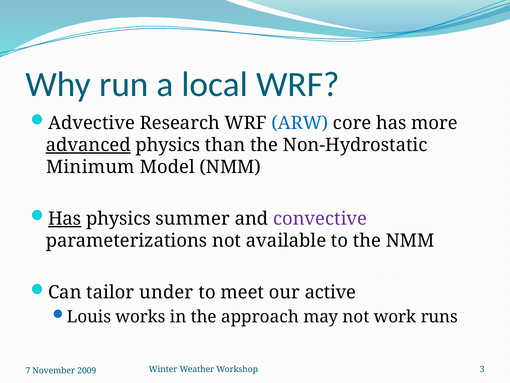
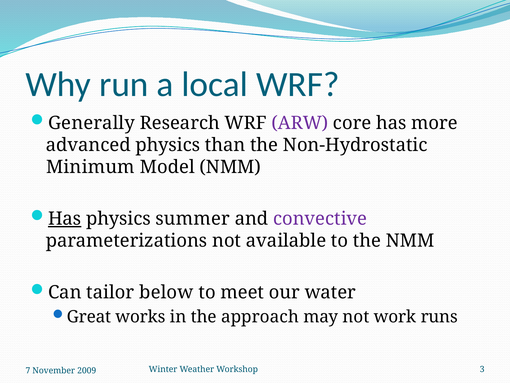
Advective: Advective -> Generally
ARW colour: blue -> purple
advanced underline: present -> none
under: under -> below
active: active -> water
Louis: Louis -> Great
